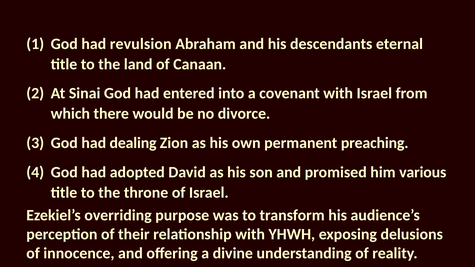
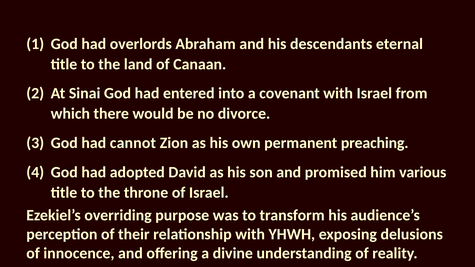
revulsion: revulsion -> overlords
dealing: dealing -> cannot
